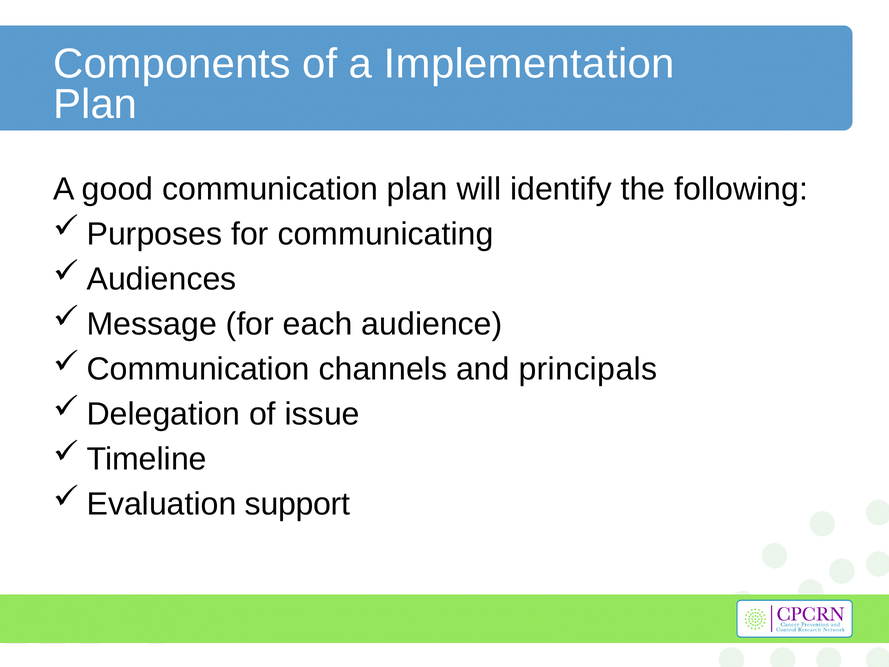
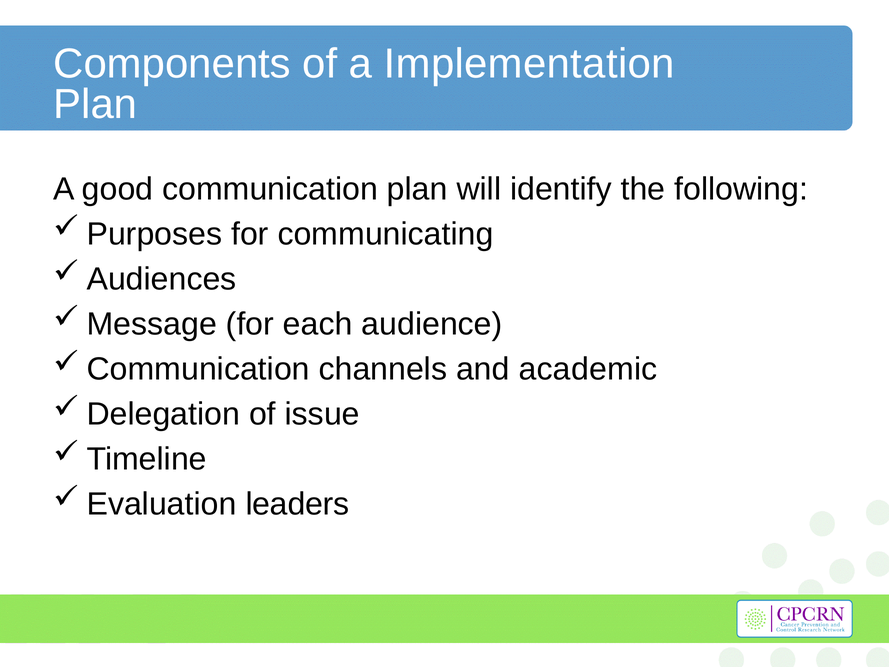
principals: principals -> academic
support: support -> leaders
